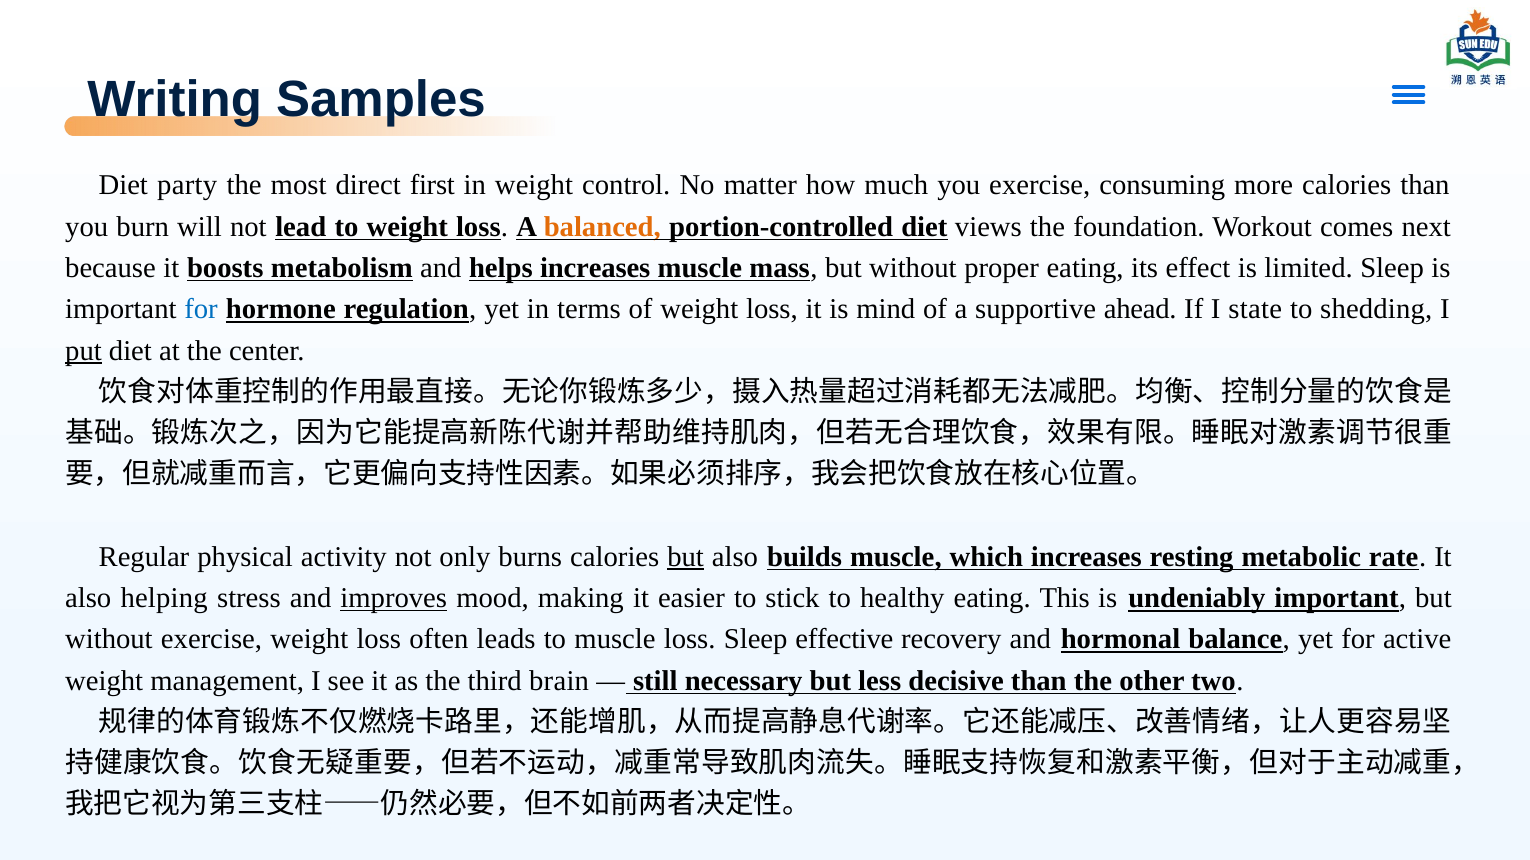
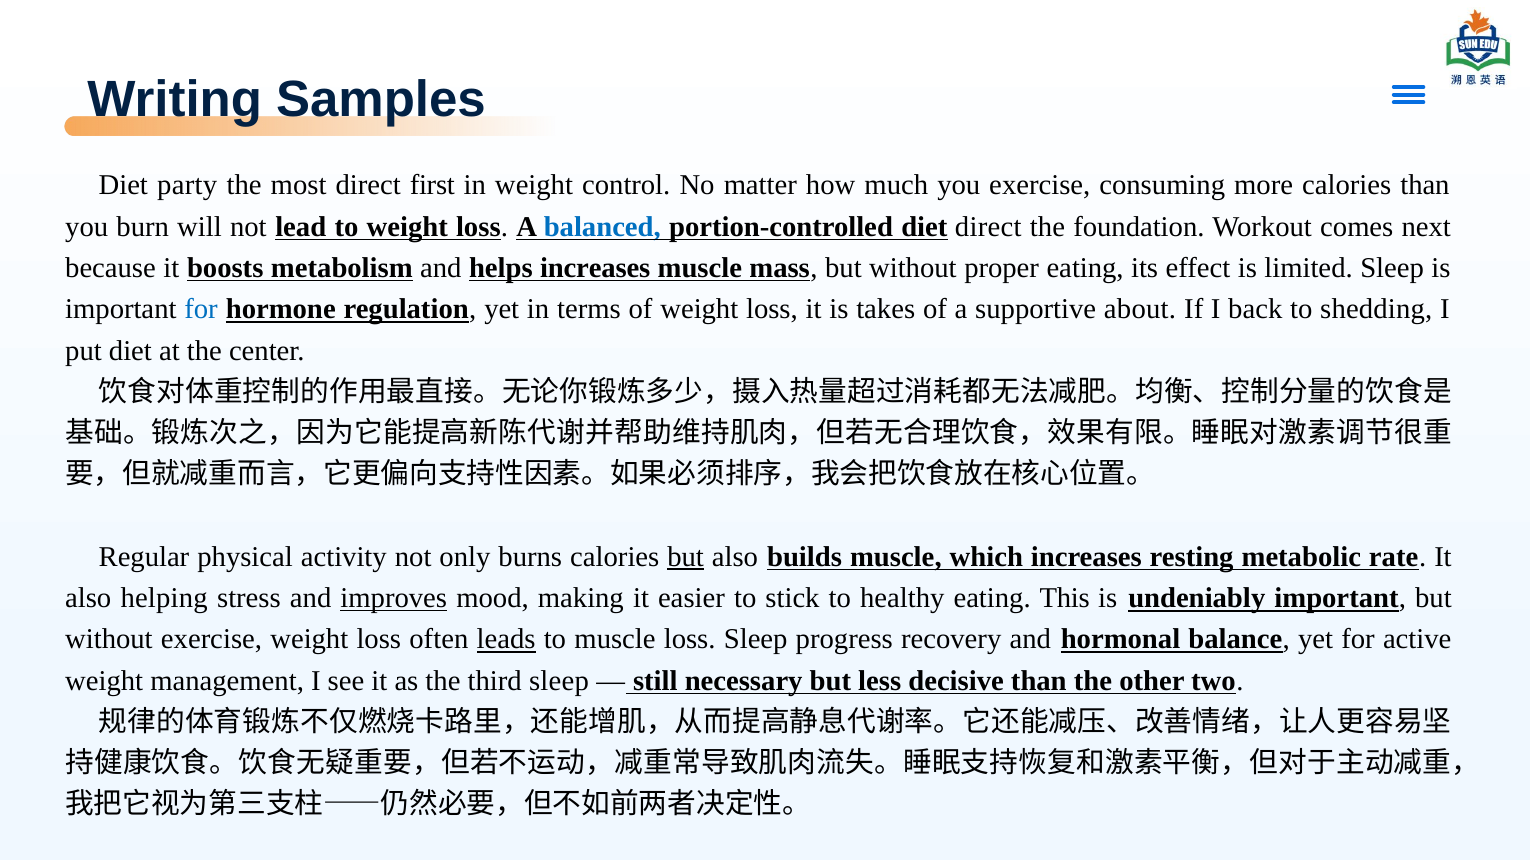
balanced colour: orange -> blue
diet views: views -> direct
mind: mind -> takes
ahead: ahead -> about
state: state -> back
put underline: present -> none
leads underline: none -> present
effective: effective -> progress
third brain: brain -> sleep
